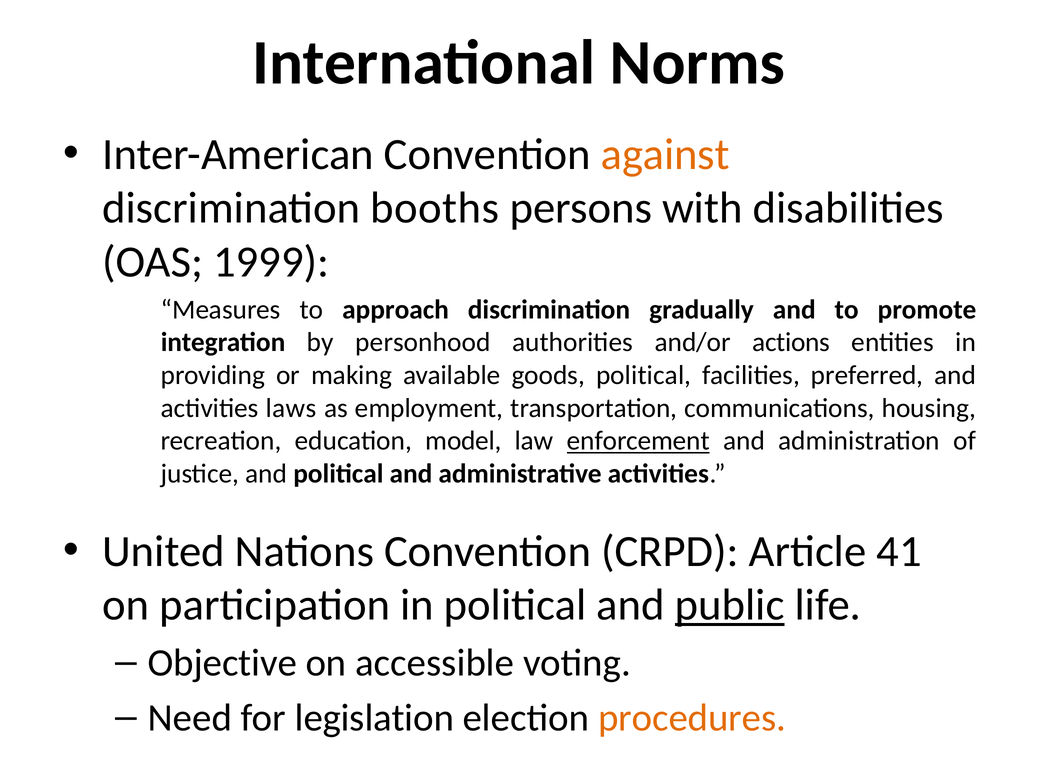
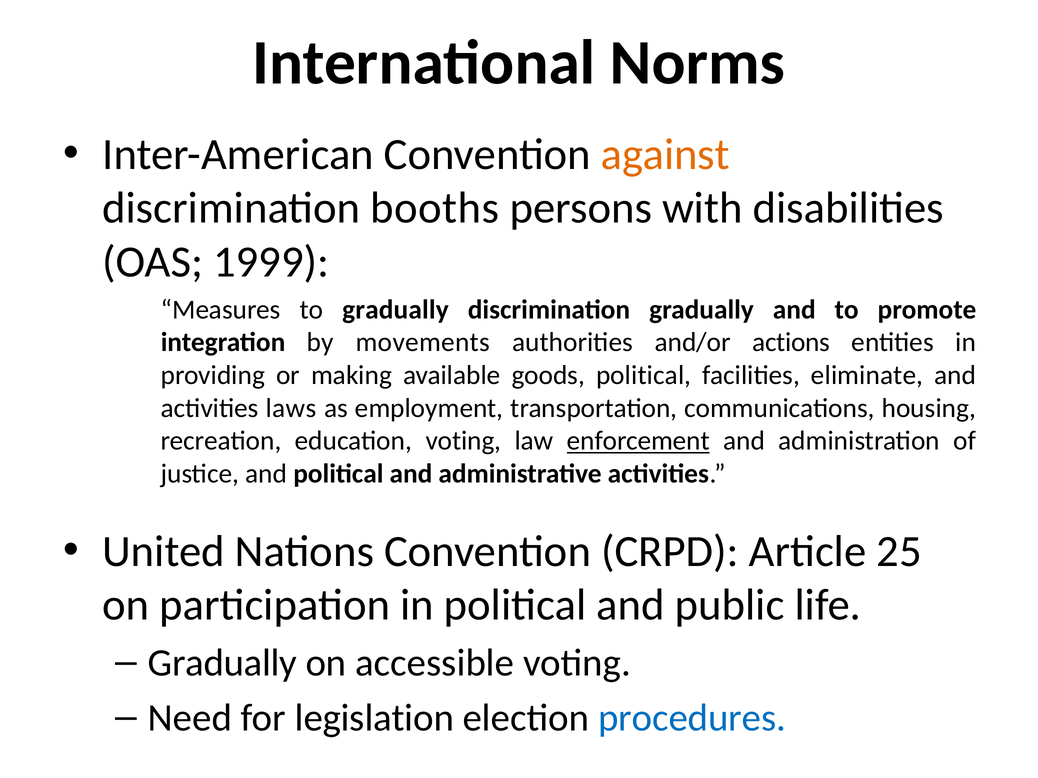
to approach: approach -> gradually
personhood: personhood -> movements
preferred: preferred -> eliminate
education model: model -> voting
41: 41 -> 25
public underline: present -> none
Objective at (222, 664): Objective -> Gradually
procedures colour: orange -> blue
